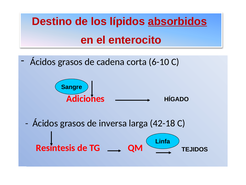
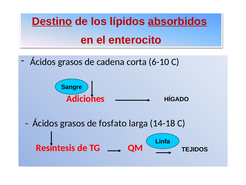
Destino underline: none -> present
inversa: inversa -> fosfato
42-18: 42-18 -> 14-18
